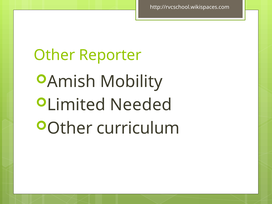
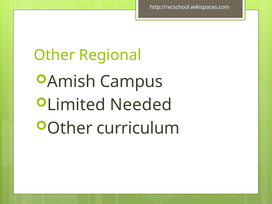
Reporter: Reporter -> Regional
Mobility: Mobility -> Campus
